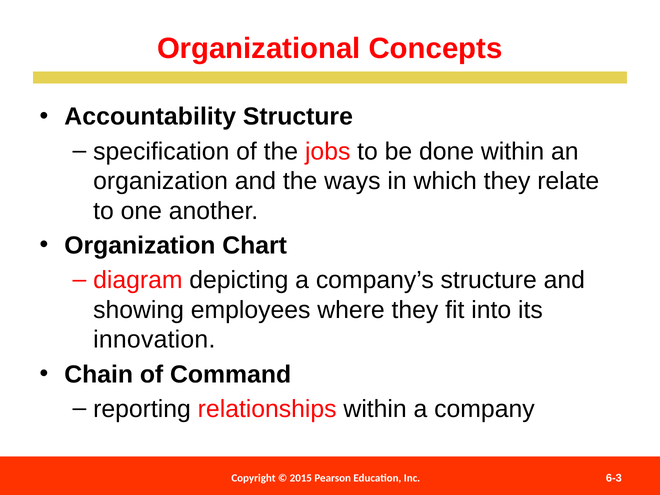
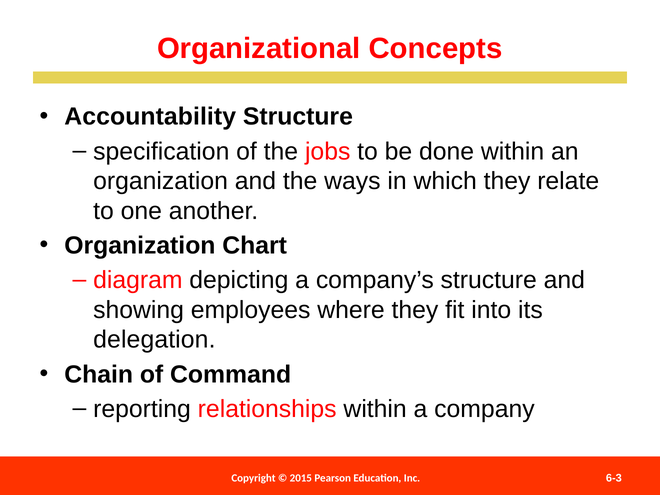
innovation: innovation -> delegation
